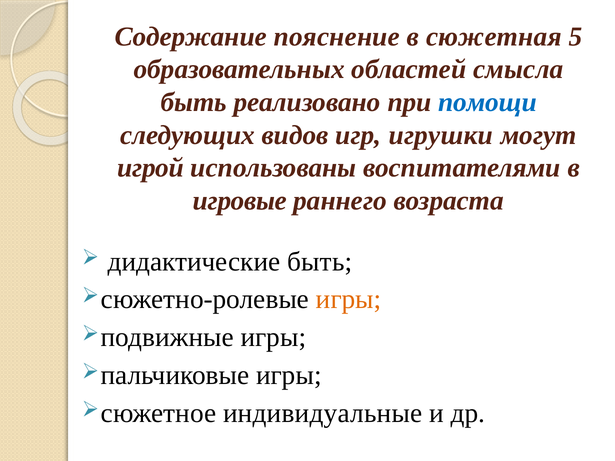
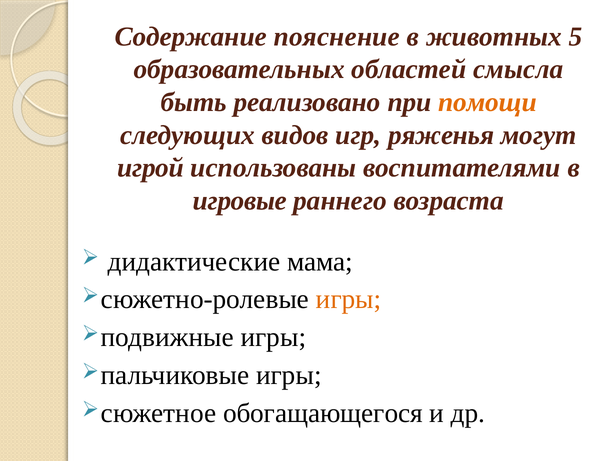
сюжетная: сюжетная -> животных
помощи colour: blue -> orange
игрушки: игрушки -> ряженья
дидактические быть: быть -> мама
индивидуальные: индивидуальные -> обогащающегося
